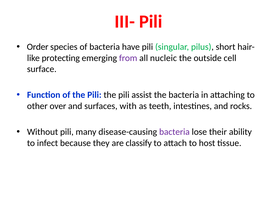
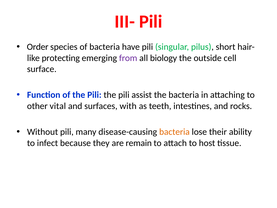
nucleic: nucleic -> biology
over: over -> vital
bacteria at (174, 132) colour: purple -> orange
classify: classify -> remain
